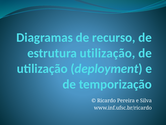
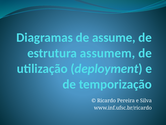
recurso: recurso -> assume
estrutura utilização: utilização -> assumem
